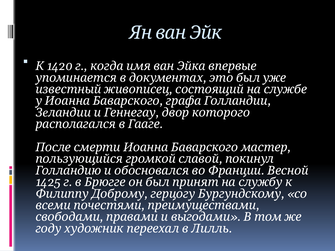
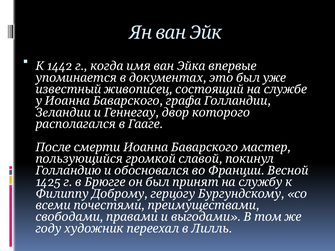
1420: 1420 -> 1442
